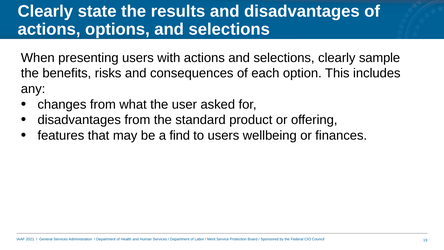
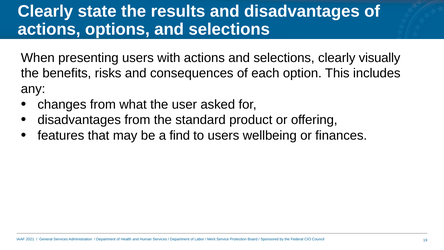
sample: sample -> visually
